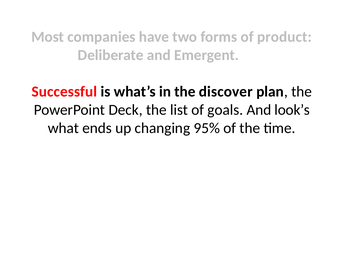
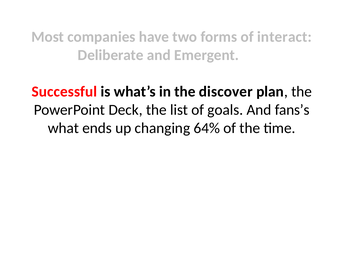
product: product -> interact
look’s: look’s -> fans’s
95%: 95% -> 64%
